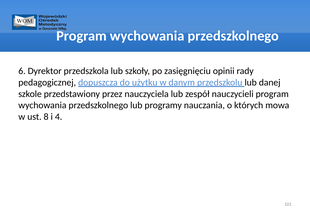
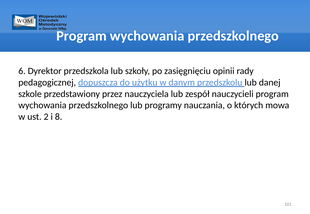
8: 8 -> 2
4: 4 -> 8
